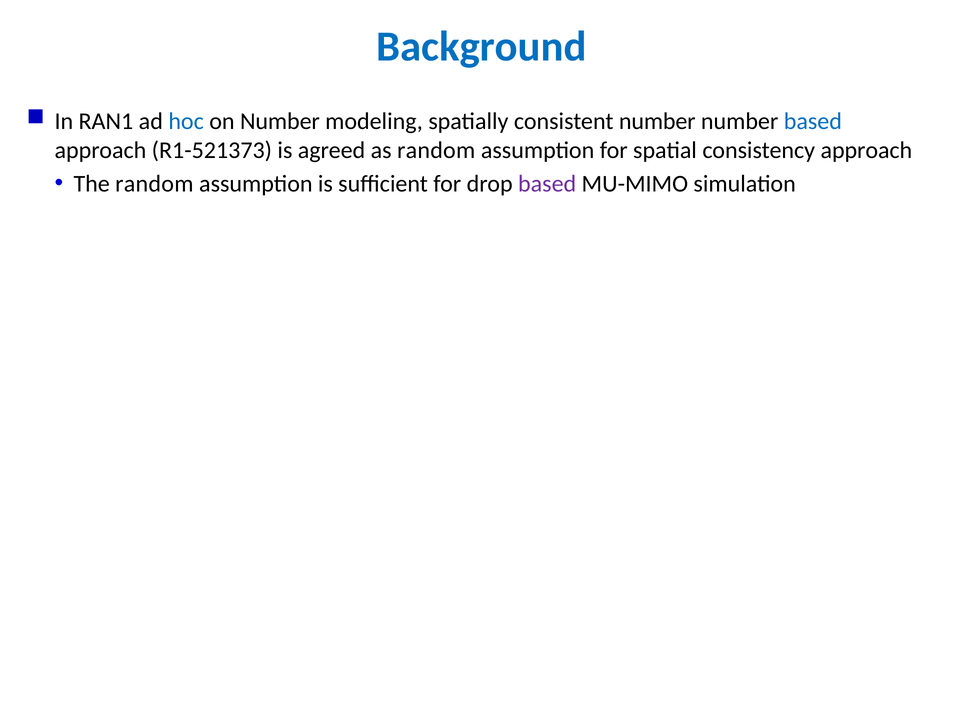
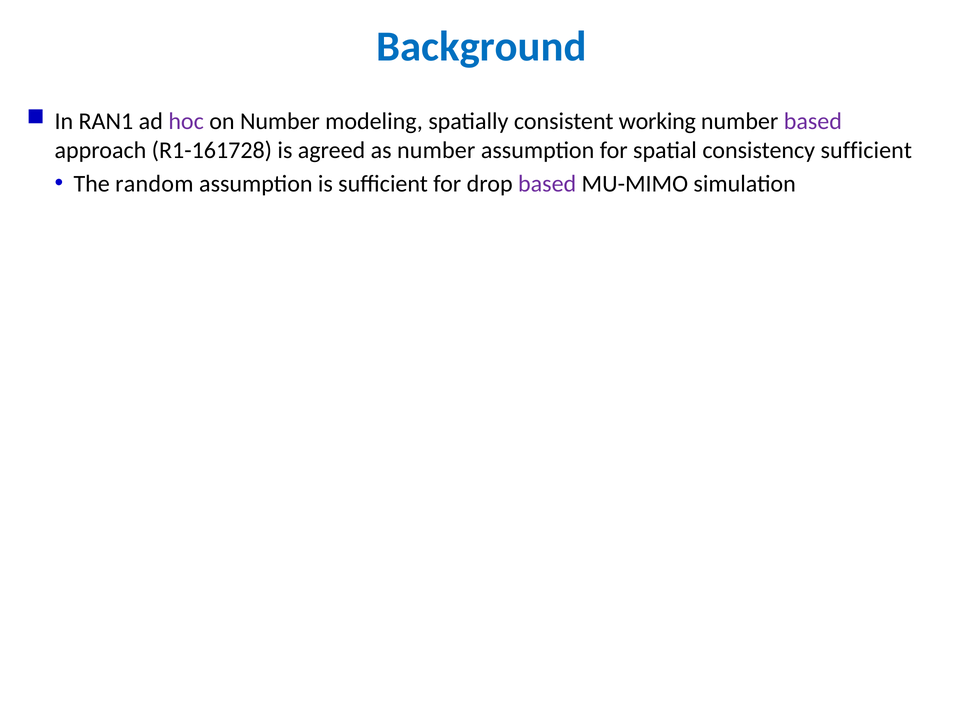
hoc colour: blue -> purple
consistent number: number -> working
based at (813, 121) colour: blue -> purple
R1-521373: R1-521373 -> R1-161728
as random: random -> number
consistency approach: approach -> sufficient
